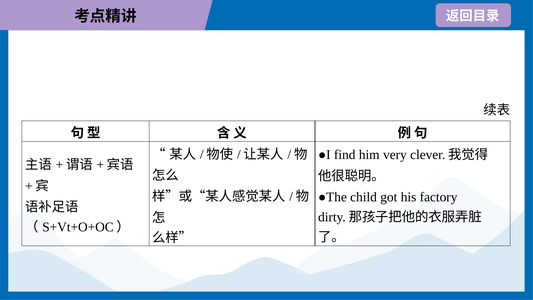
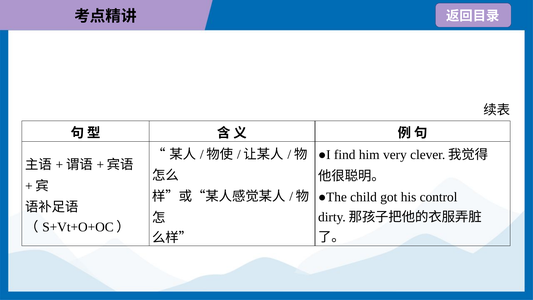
factory: factory -> control
